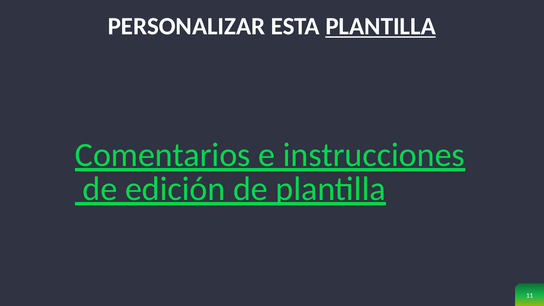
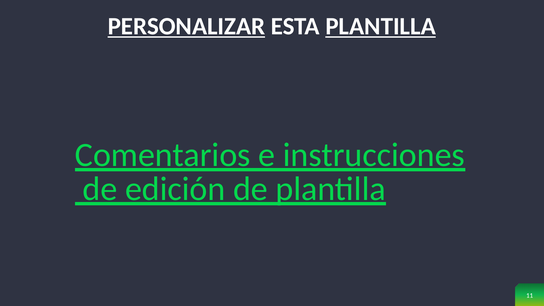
PERSONALIZAR underline: none -> present
